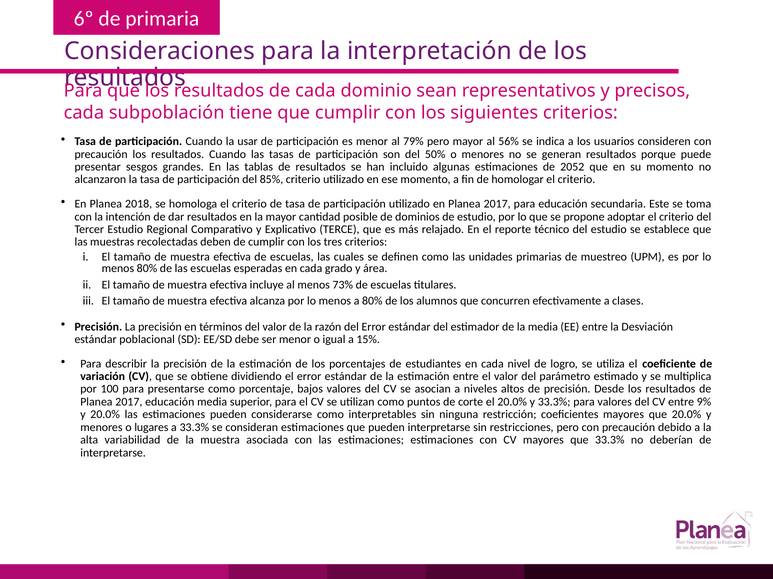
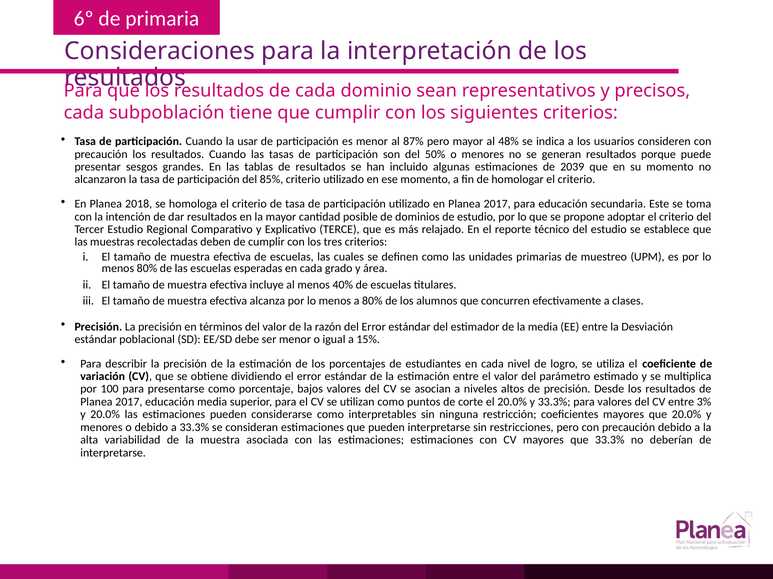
79%: 79% -> 87%
56%: 56% -> 48%
2052: 2052 -> 2039
73%: 73% -> 40%
9%: 9% -> 3%
o lugares: lugares -> debido
